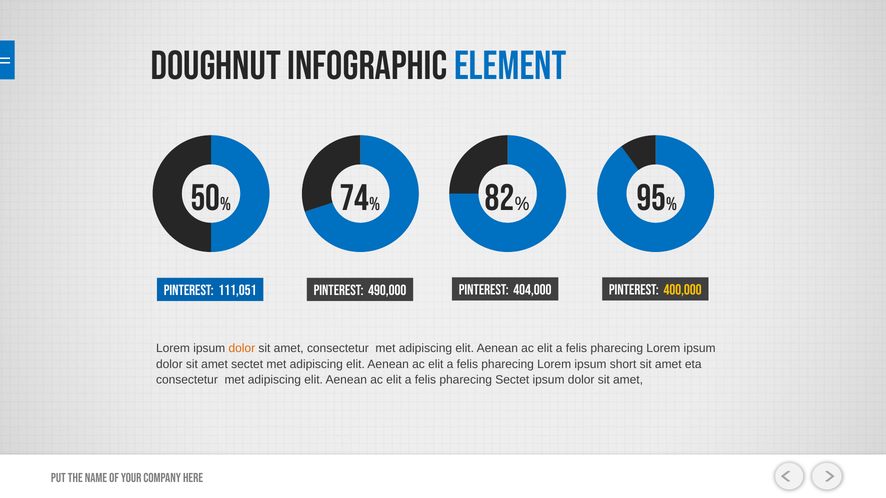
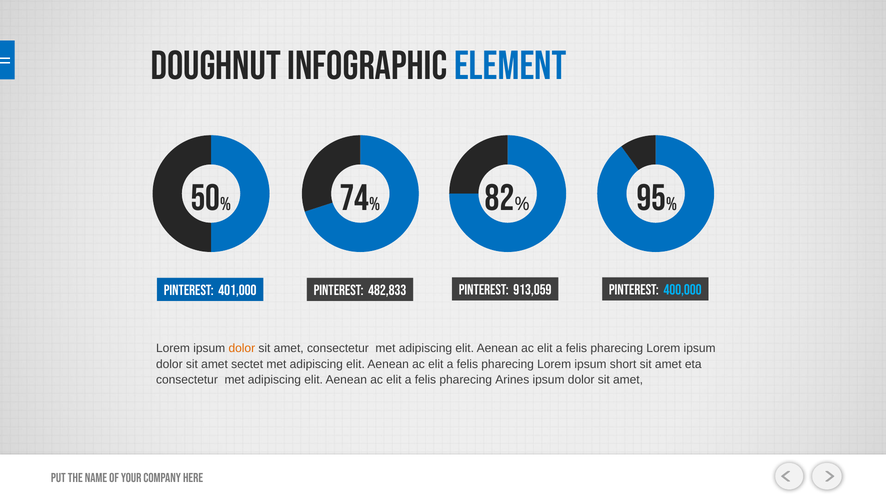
404,000: 404,000 -> 913,059
400,000 colour: yellow -> light blue
111,051: 111,051 -> 401,000
490,000: 490,000 -> 482,833
pharecing Sectet: Sectet -> Arines
